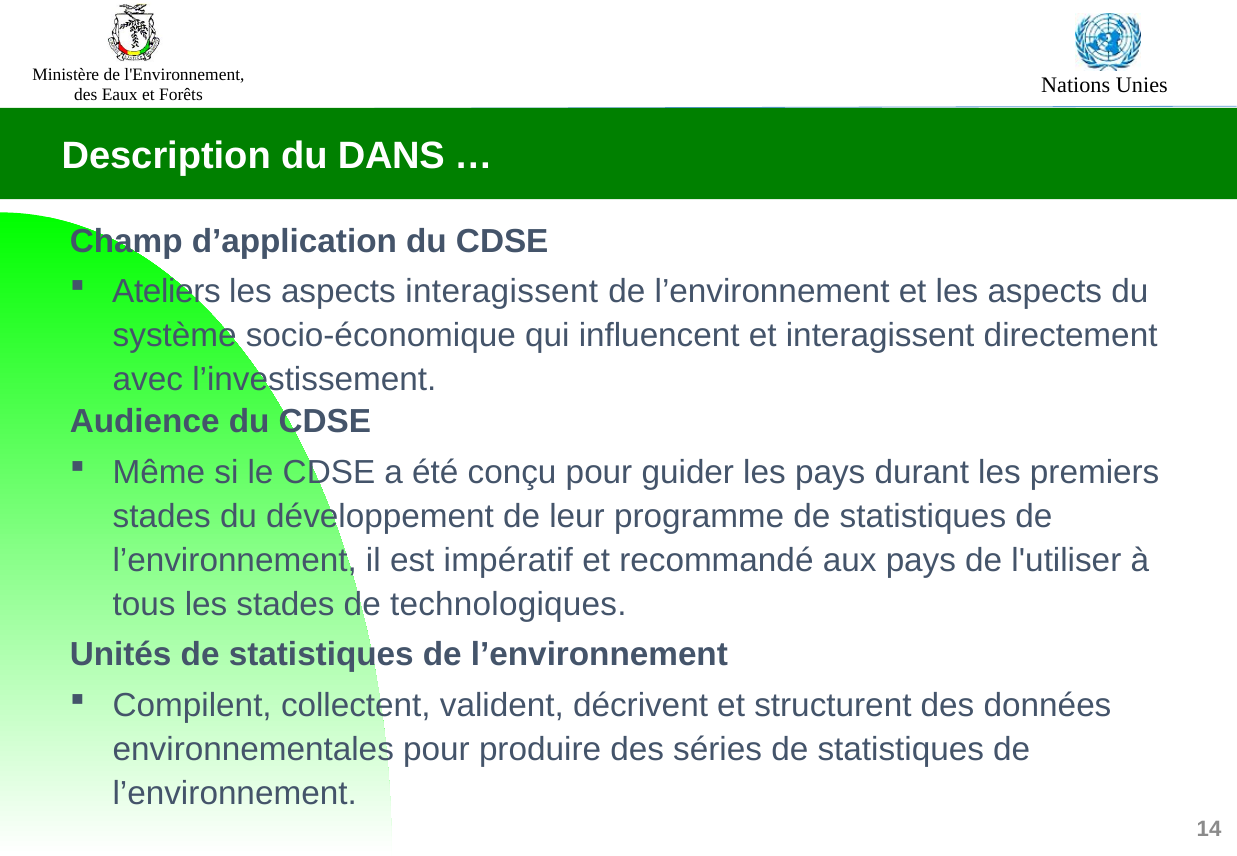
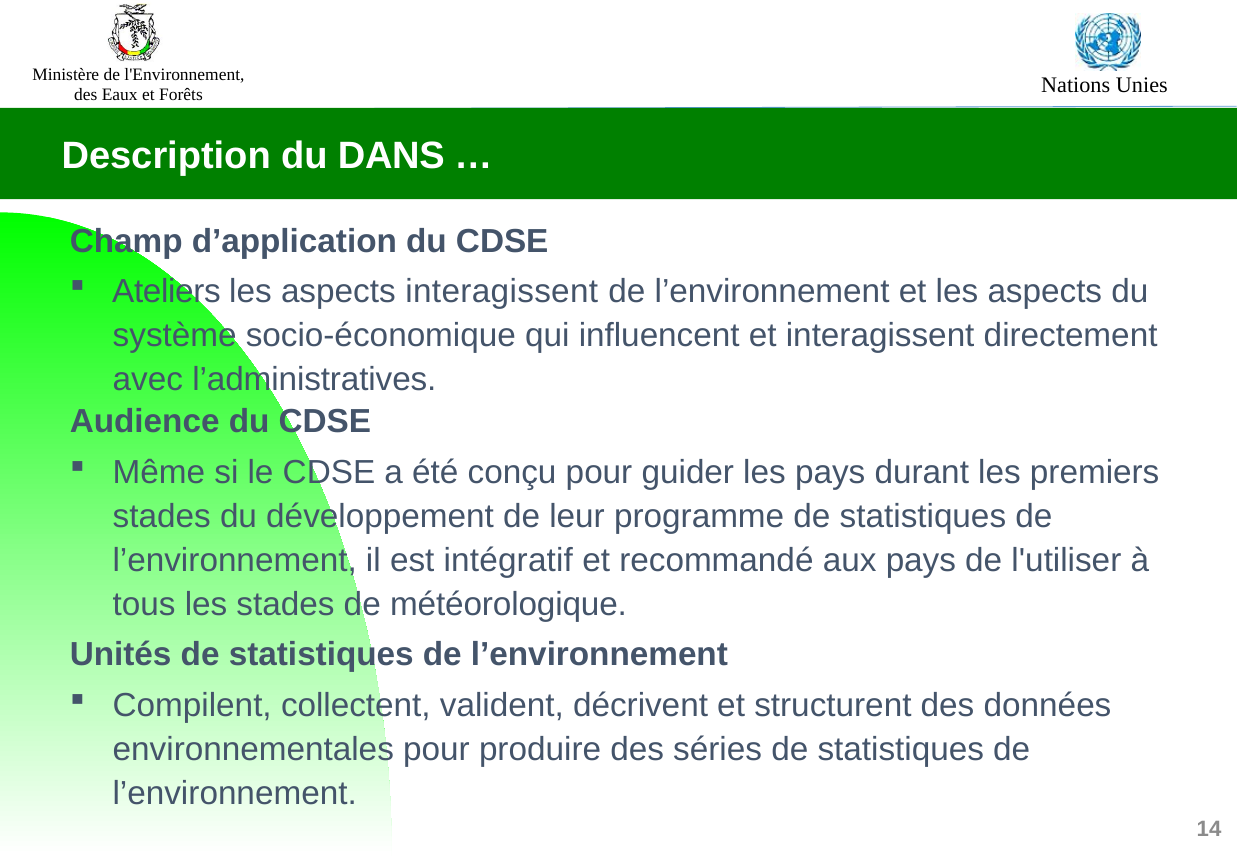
l’investissement: l’investissement -> l’administratives
impératif: impératif -> intégratif
technologiques: technologiques -> météorologique
